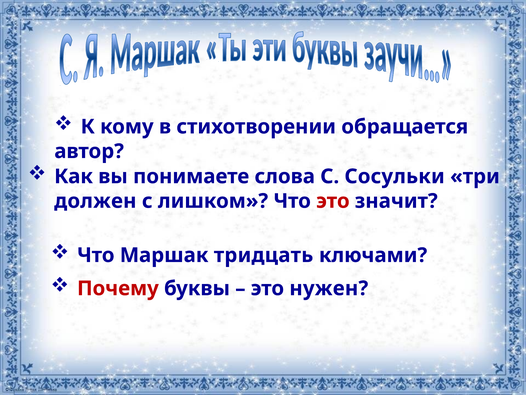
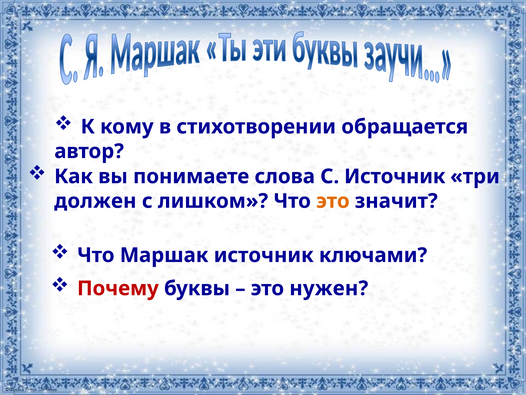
С Сосульки: Сосульки -> Источник
это at (333, 201) colour: red -> orange
Маршак тридцать: тридцать -> источник
